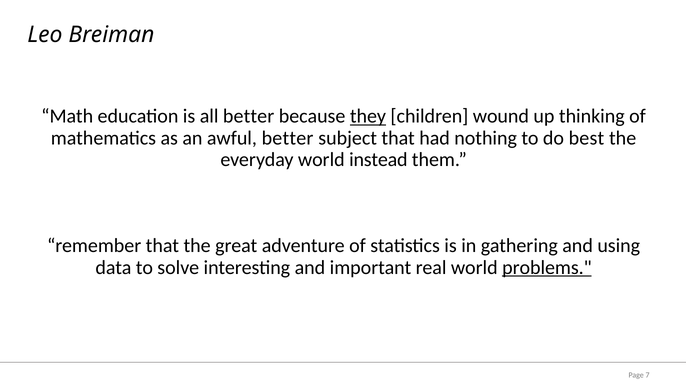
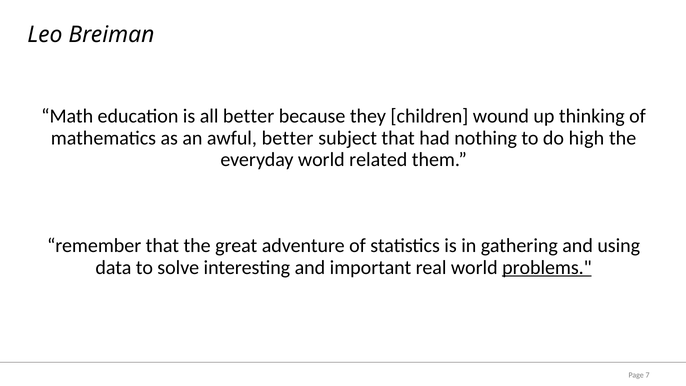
they underline: present -> none
best: best -> high
instead: instead -> related
